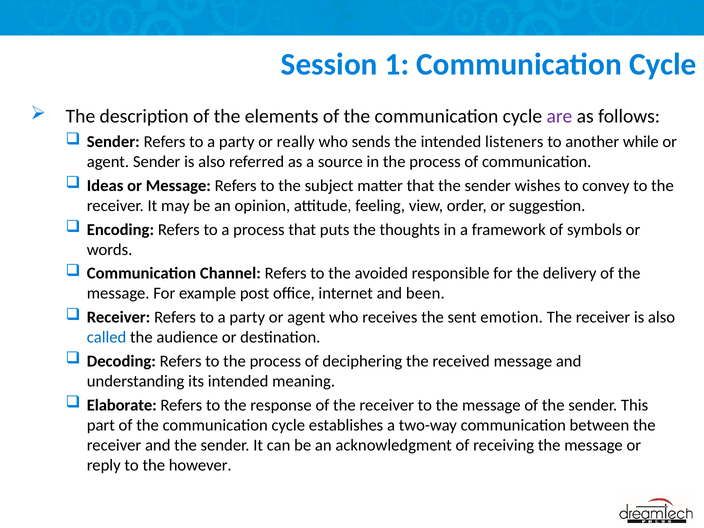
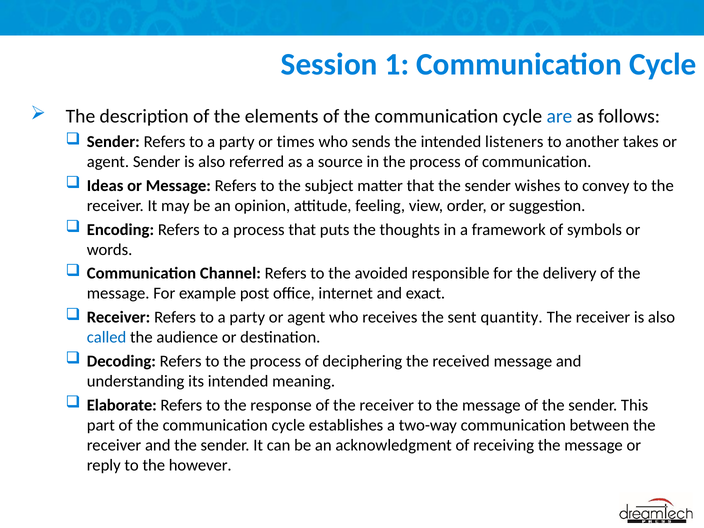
are colour: purple -> blue
really: really -> times
while: while -> takes
been: been -> exact
emotion: emotion -> quantity
